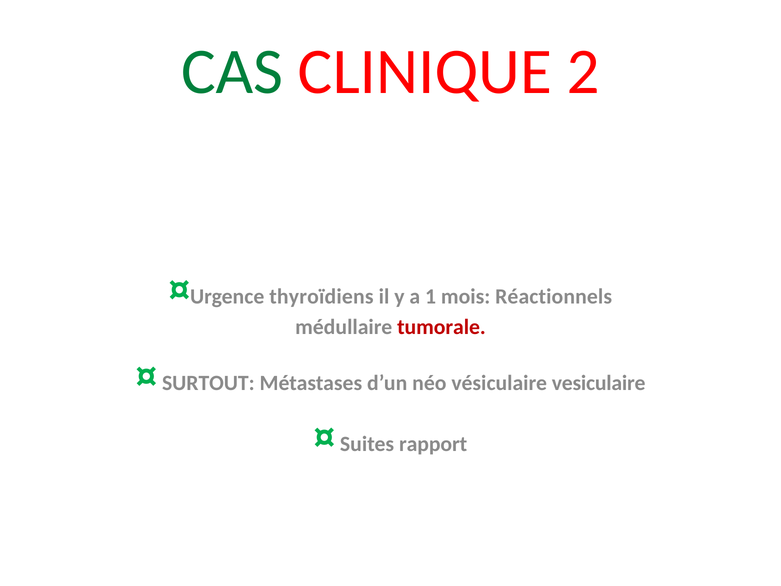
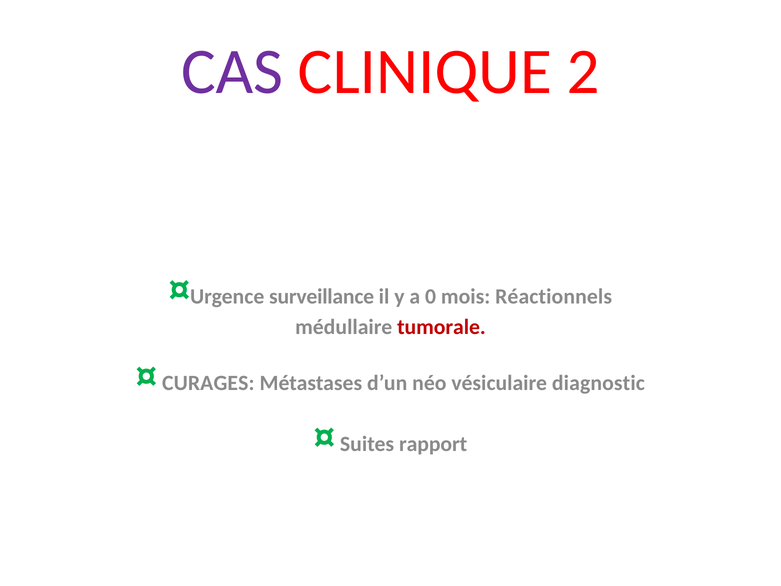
CAS colour: green -> purple
thyroïdiens: thyroïdiens -> surveillance
1: 1 -> 0
SURTOUT: SURTOUT -> CURAGES
vesiculaire: vesiculaire -> diagnostic
